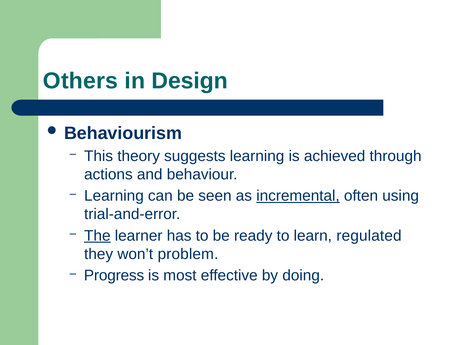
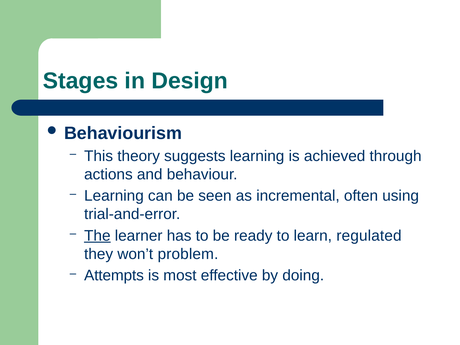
Others: Others -> Stages
incremental underline: present -> none
Progress: Progress -> Attempts
